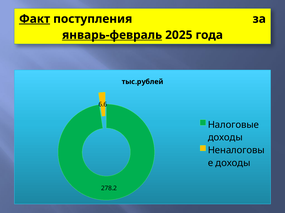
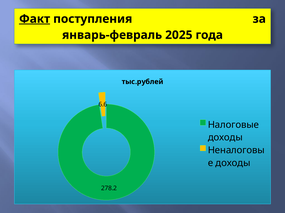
январь-февраль underline: present -> none
